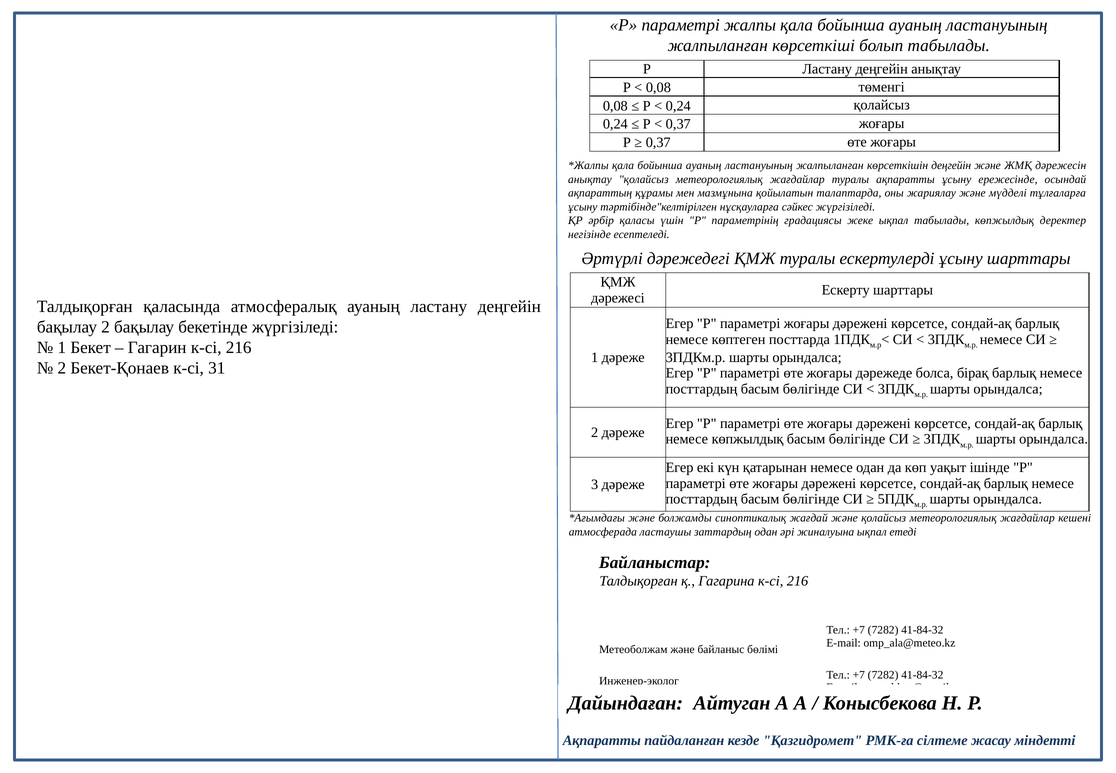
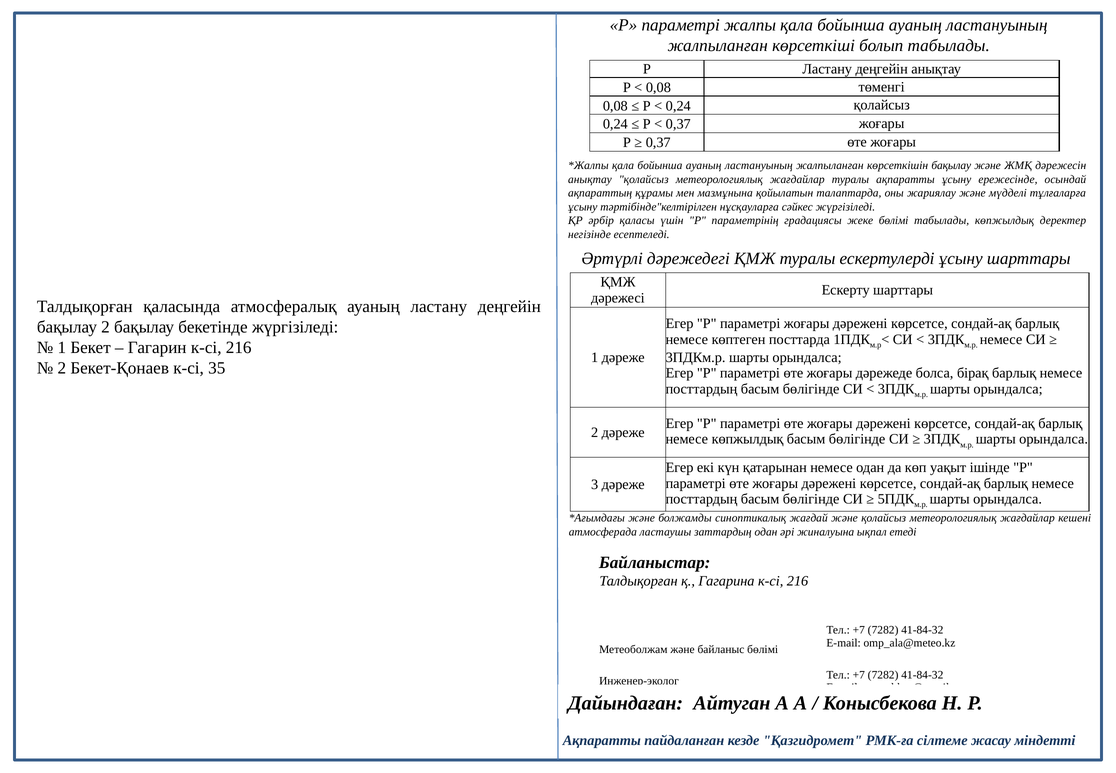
көрсеткішін деңгейін: деңгейін -> бақылау
жеке ықпал: ықпал -> бөлімі
31: 31 -> 35
